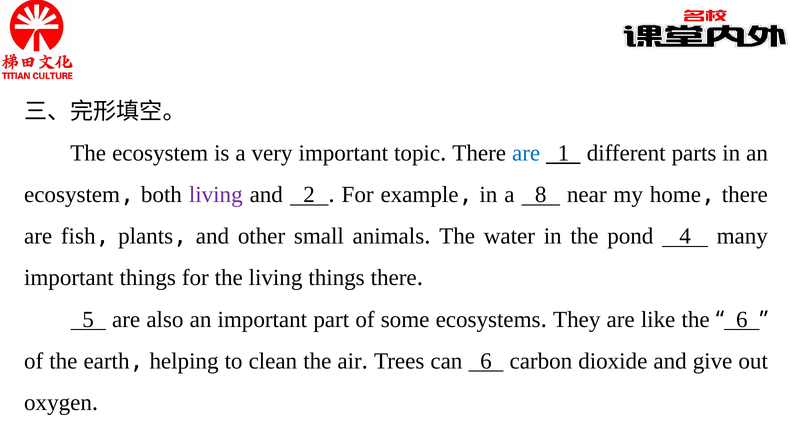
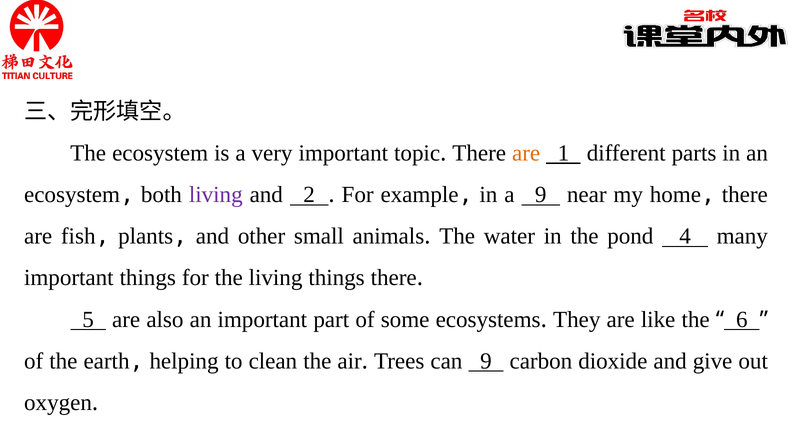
are at (526, 153) colour: blue -> orange
a 8: 8 -> 9
can 6: 6 -> 9
